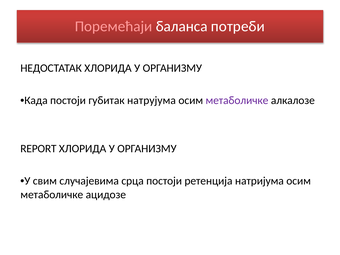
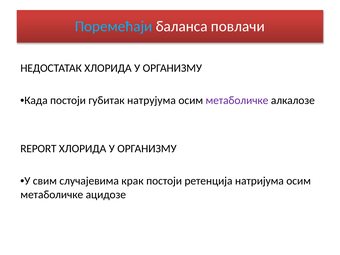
Поремећаји colour: pink -> light blue
потреби: потреби -> повлачи
срца: срца -> крак
